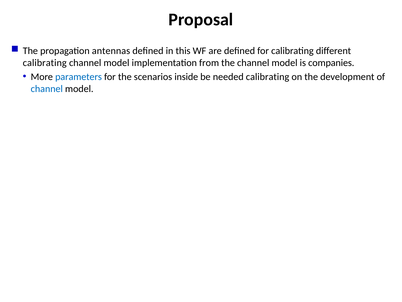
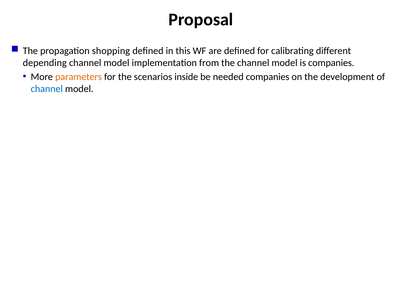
antennas: antennas -> shopping
calibrating at (45, 63): calibrating -> depending
parameters colour: blue -> orange
needed calibrating: calibrating -> companies
